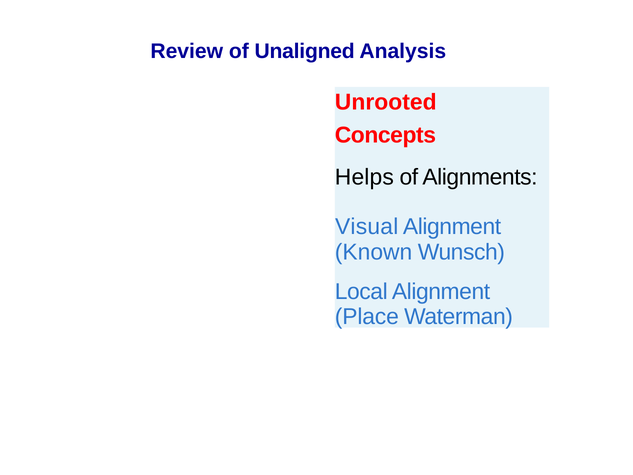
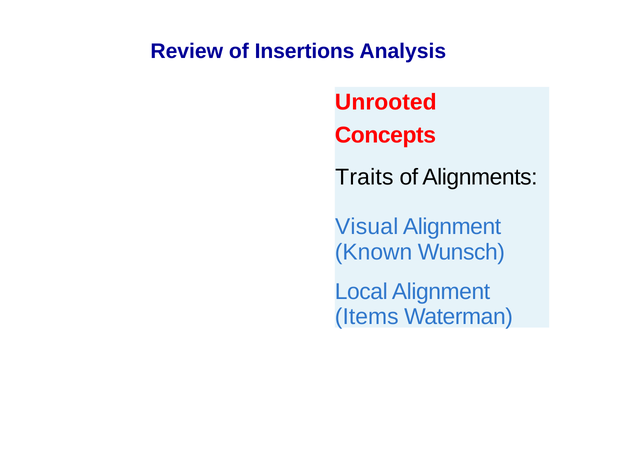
Unaligned: Unaligned -> Insertions
Helps: Helps -> Traits
Place: Place -> Items
